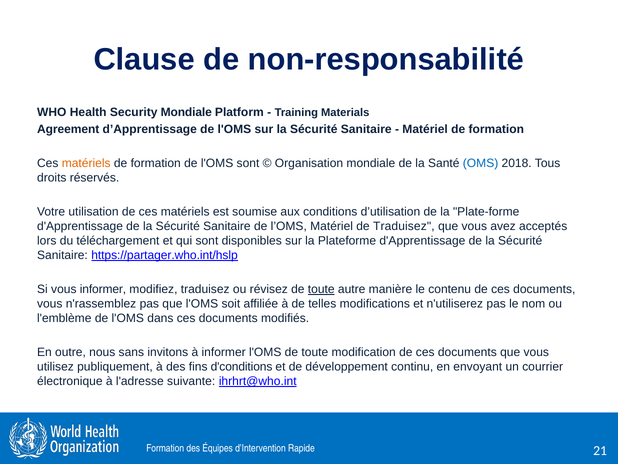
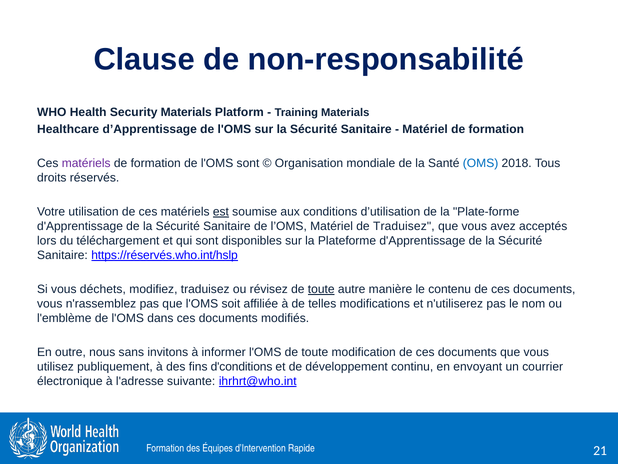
Security Mondiale: Mondiale -> Materials
Agreement: Agreement -> Healthcare
matériels at (86, 163) colour: orange -> purple
est underline: none -> present
https://partager.who.int/hslp: https://partager.who.int/hslp -> https://réservés.who.int/hslp
vous informer: informer -> déchets
